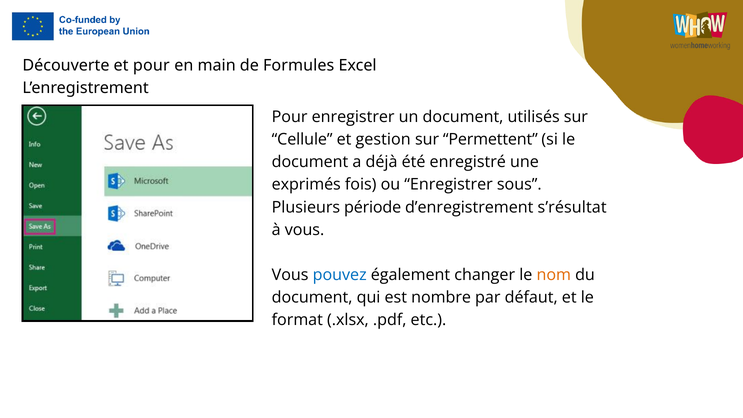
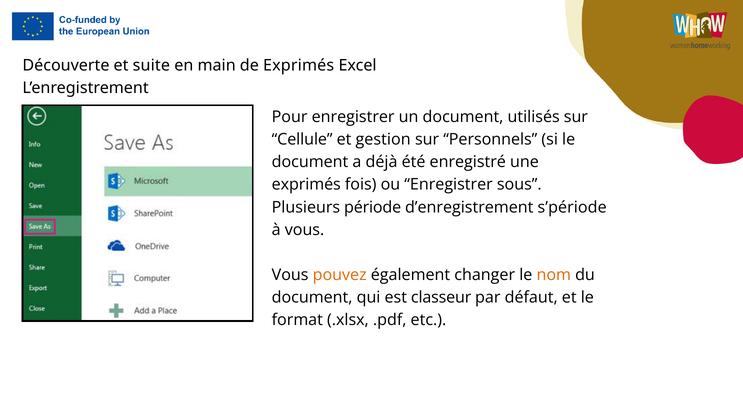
et pour: pour -> suite
de Formules: Formules -> Exprimés
Permettent: Permettent -> Personnels
s’résultat: s’résultat -> s’période
pouvez colour: blue -> orange
nombre: nombre -> classeur
